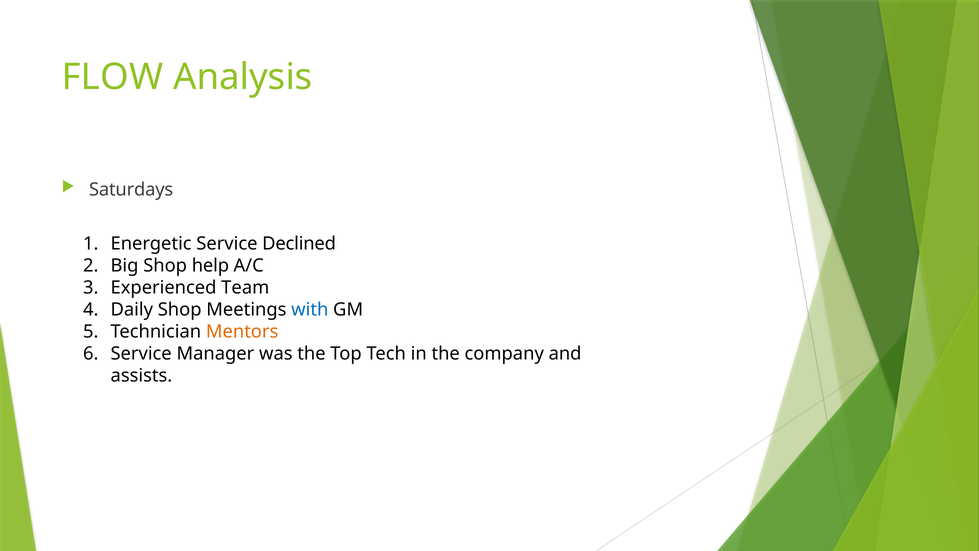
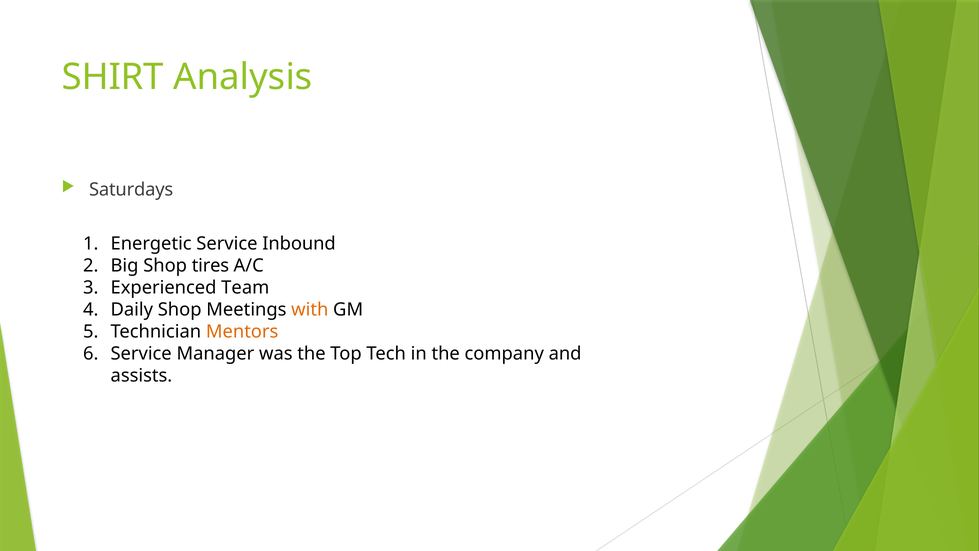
FLOW: FLOW -> SHIRT
Declined: Declined -> Inbound
help: help -> tires
with colour: blue -> orange
